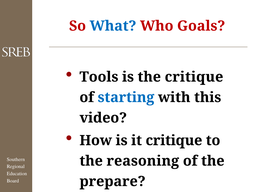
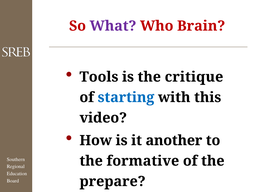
What colour: blue -> purple
Goals: Goals -> Brain
it critique: critique -> another
reasoning: reasoning -> formative
